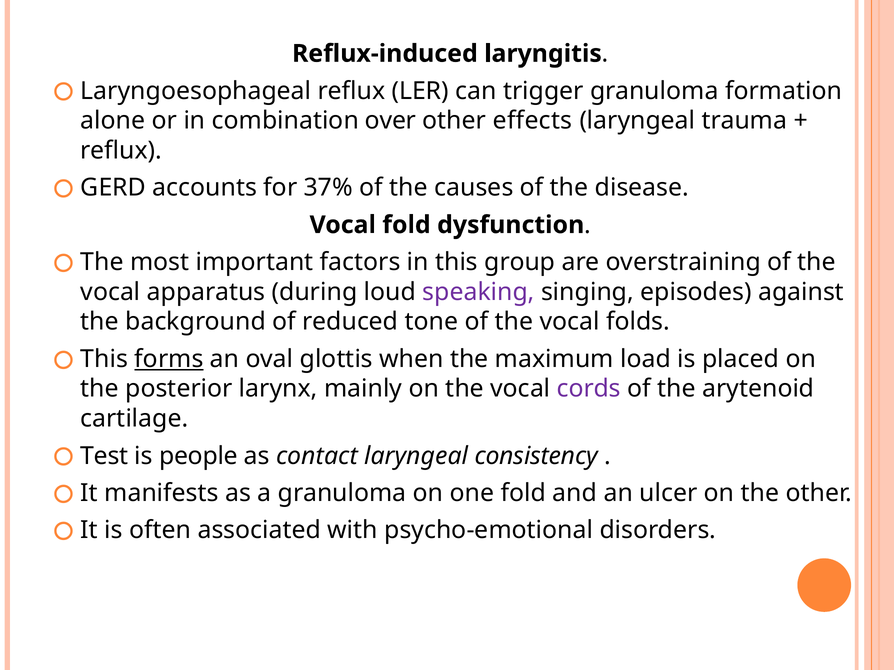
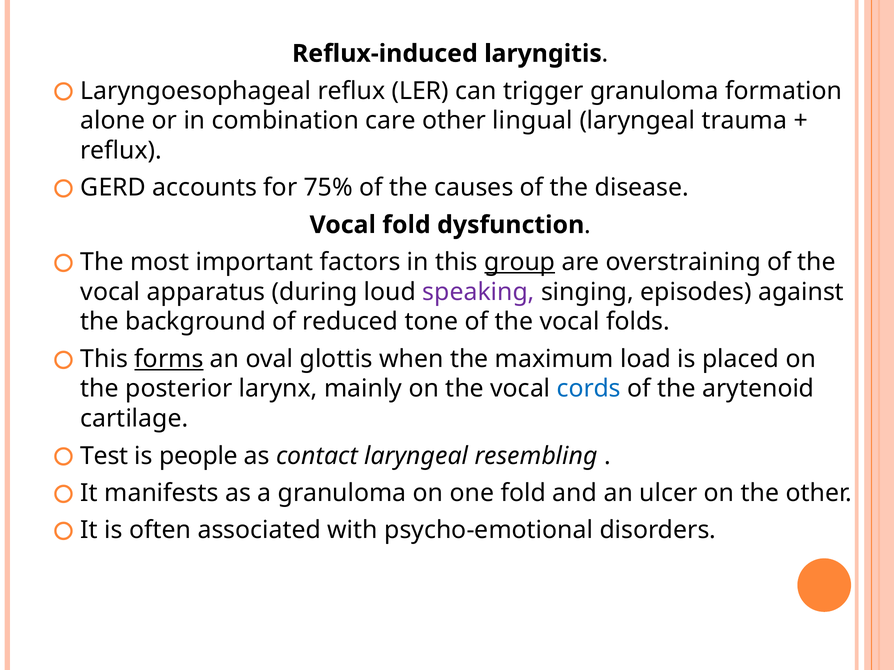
over: over -> care
effects: effects -> lingual
37%: 37% -> 75%
group underline: none -> present
cords colour: purple -> blue
consistency: consistency -> resembling
